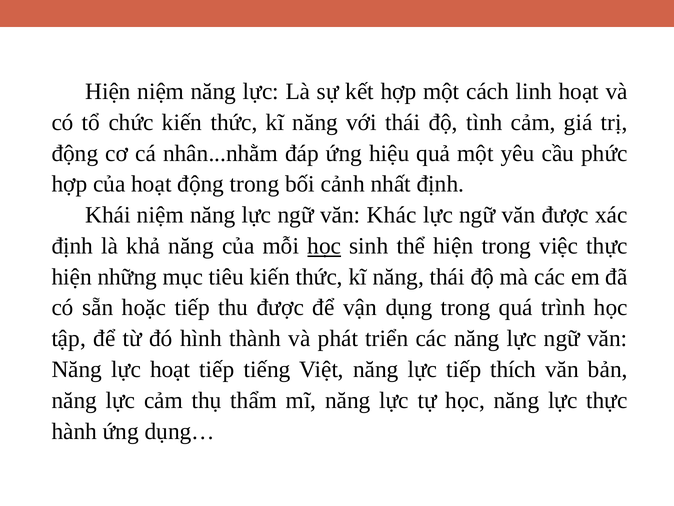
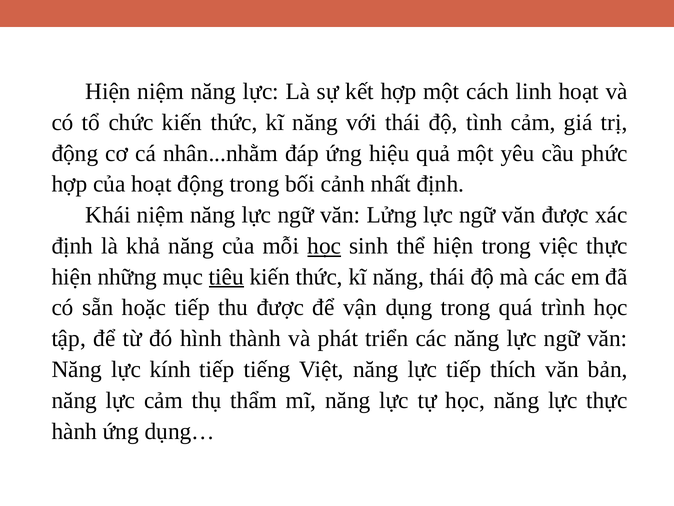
Khác: Khác -> Lửng
tiêu underline: none -> present
lực hoạt: hoạt -> kính
